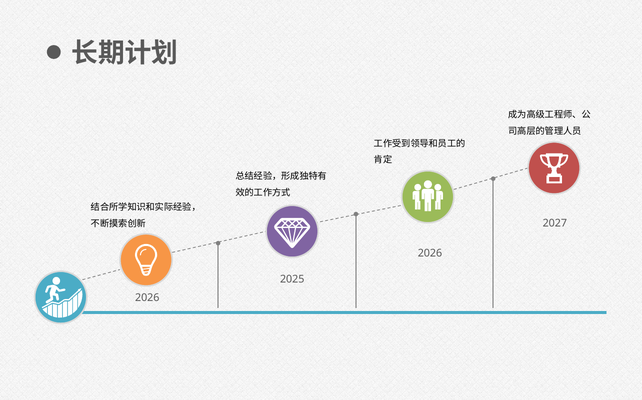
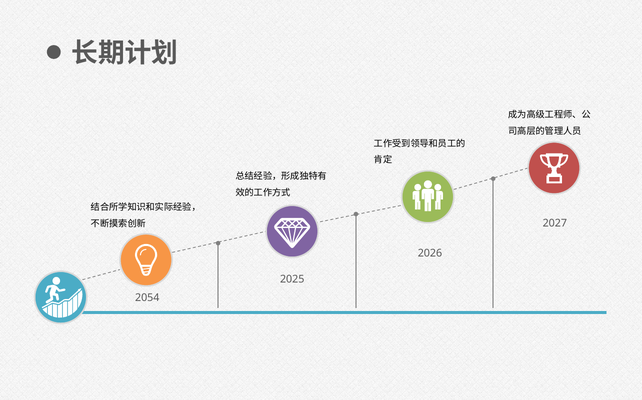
2026 at (147, 298): 2026 -> 2054
